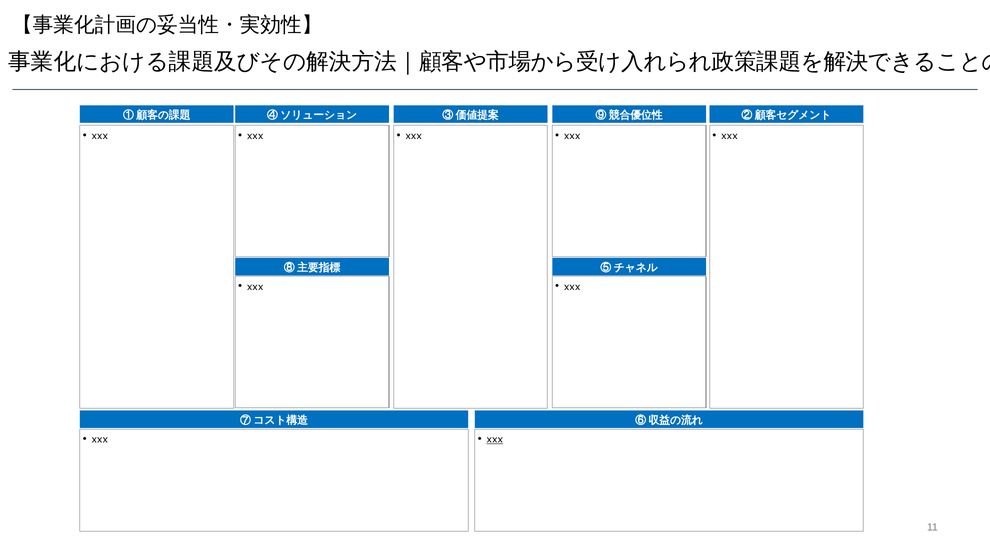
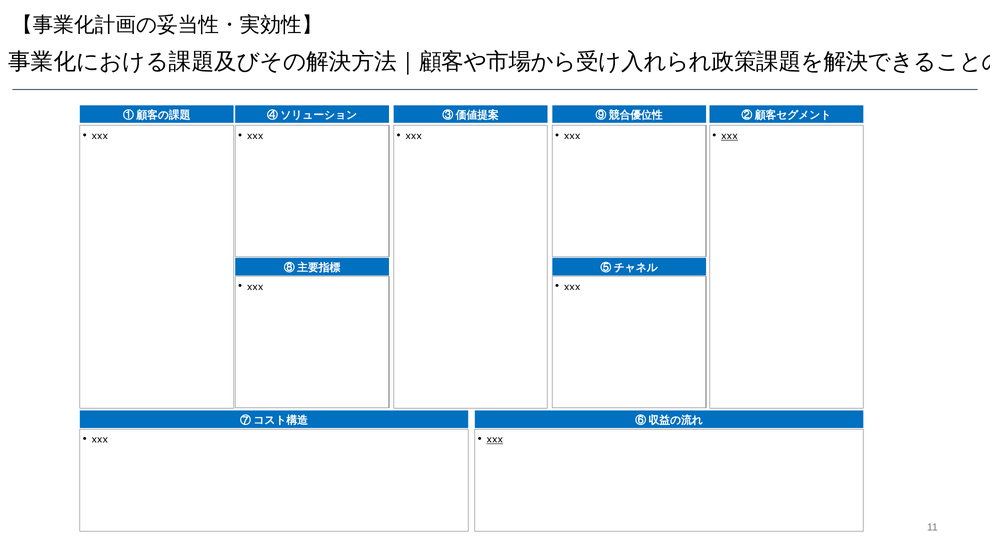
xxx at (730, 136) underline: none -> present
